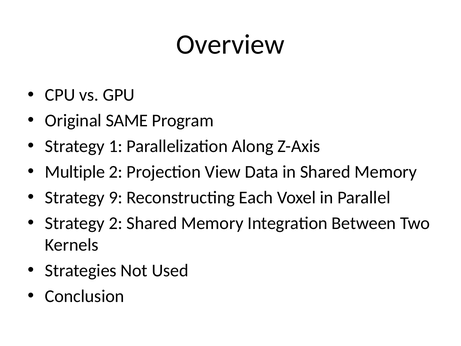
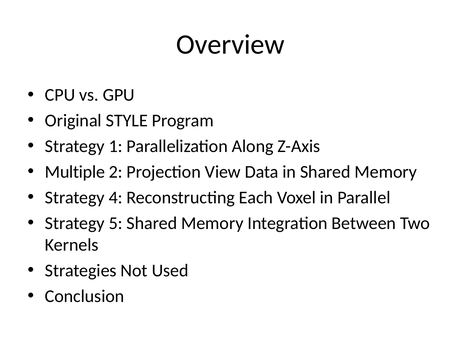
SAME: SAME -> STYLE
9: 9 -> 4
Strategy 2: 2 -> 5
